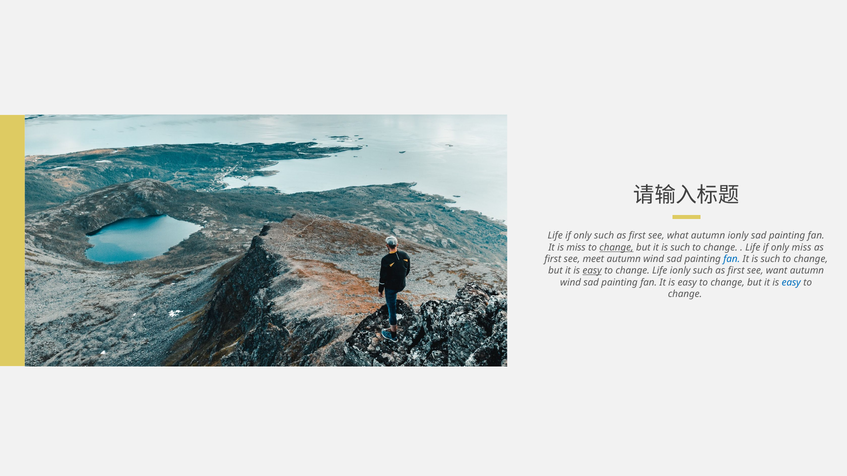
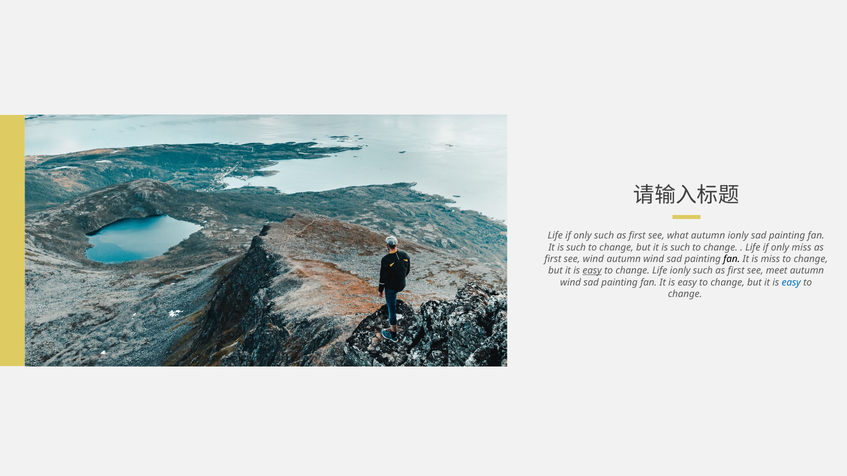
miss at (576, 248): miss -> such
change at (616, 248) underline: present -> none
see meet: meet -> wind
fan at (732, 259) colour: blue -> black
such at (770, 259): such -> miss
want: want -> meet
